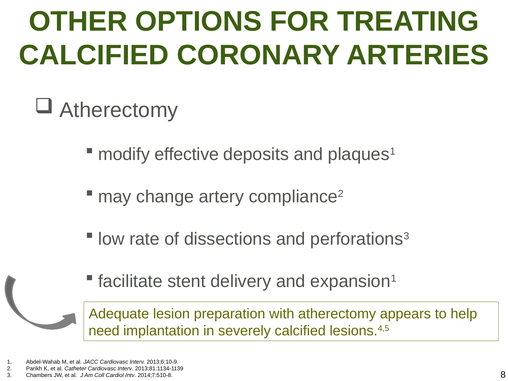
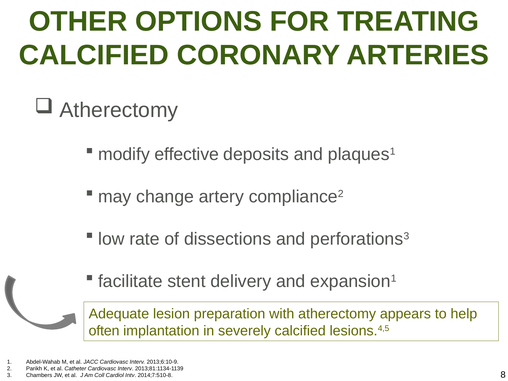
need: need -> often
